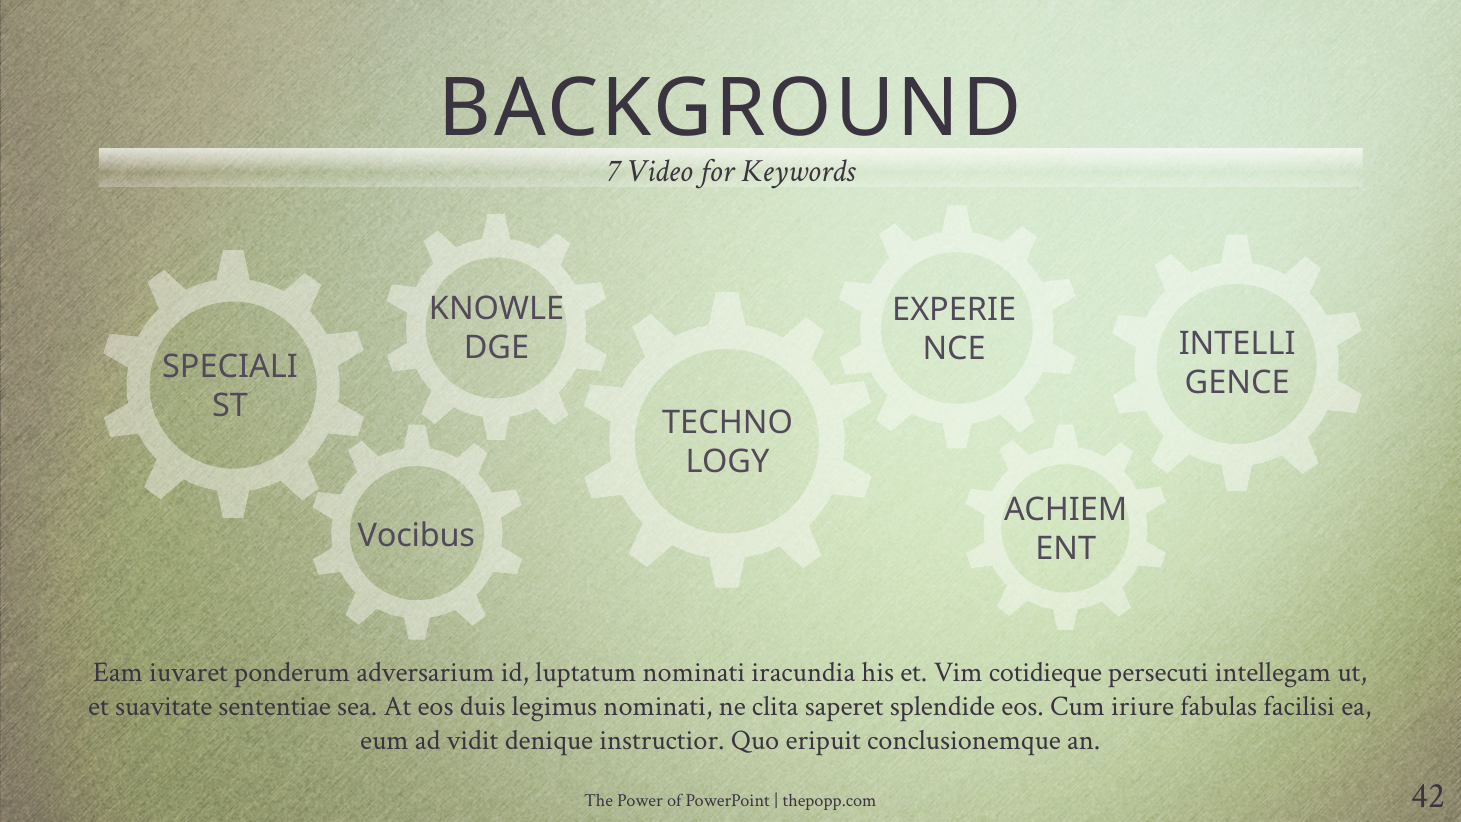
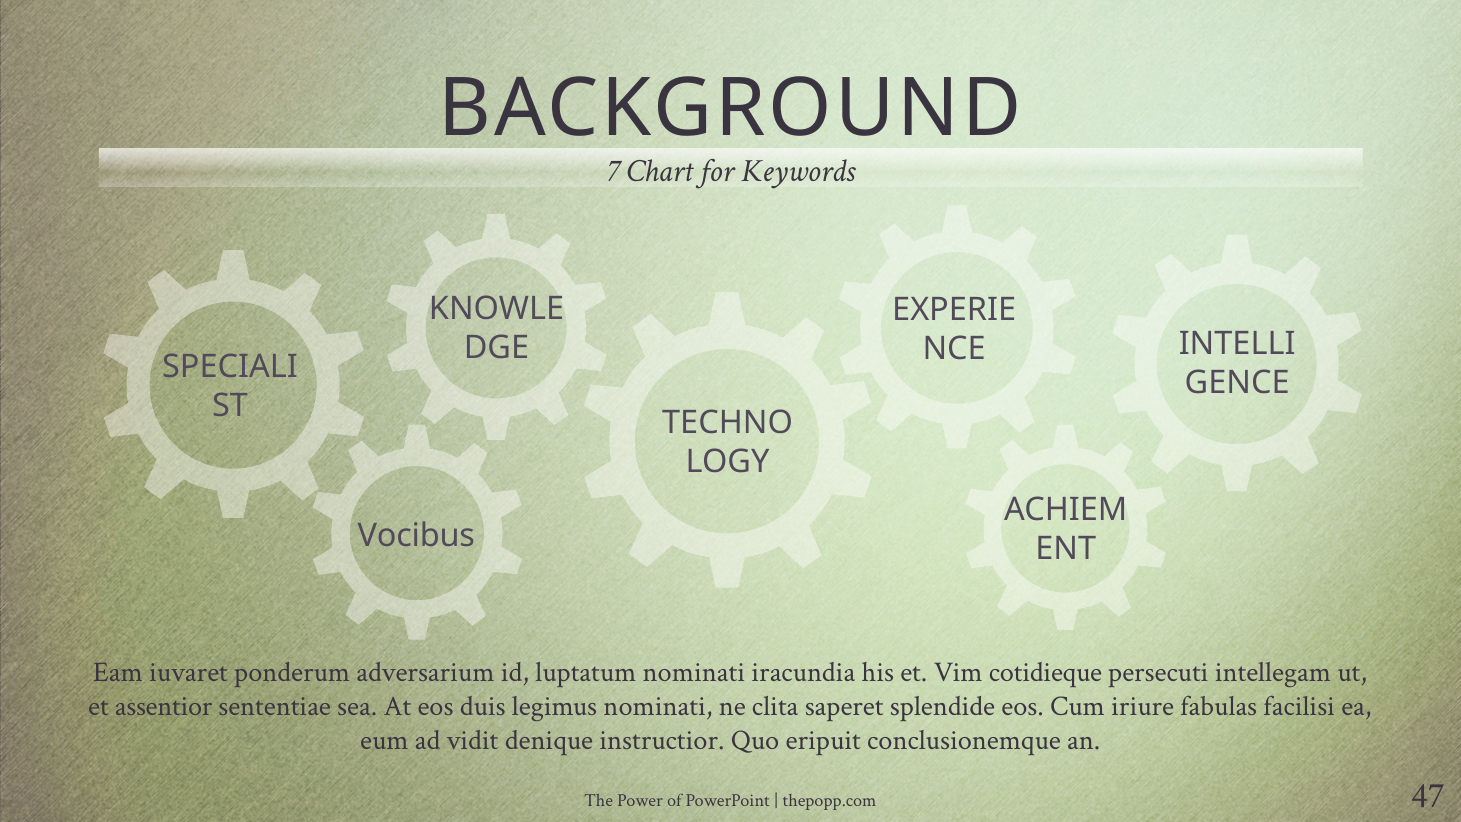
Video: Video -> Chart
suavitate: suavitate -> assentior
42: 42 -> 47
